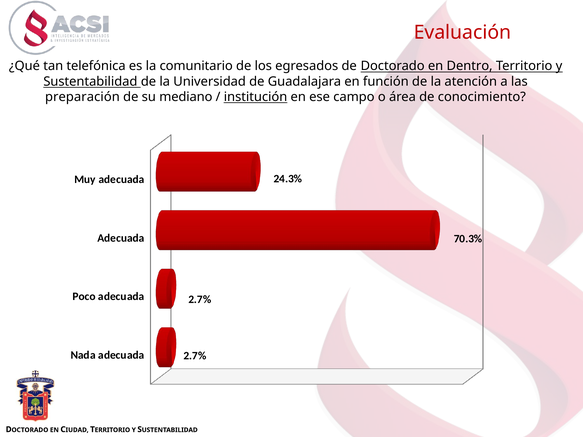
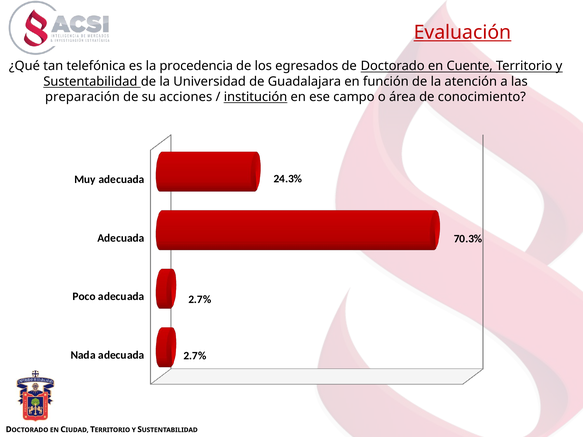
Evaluación underline: none -> present
comunitario: comunitario -> procedencia
Dentro: Dentro -> Cuente
mediano: mediano -> acciones
